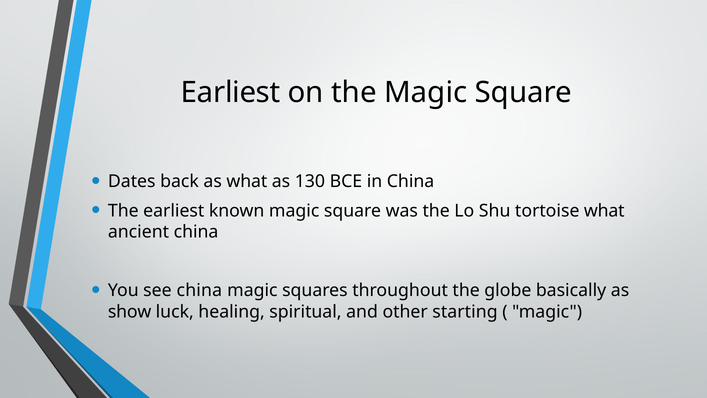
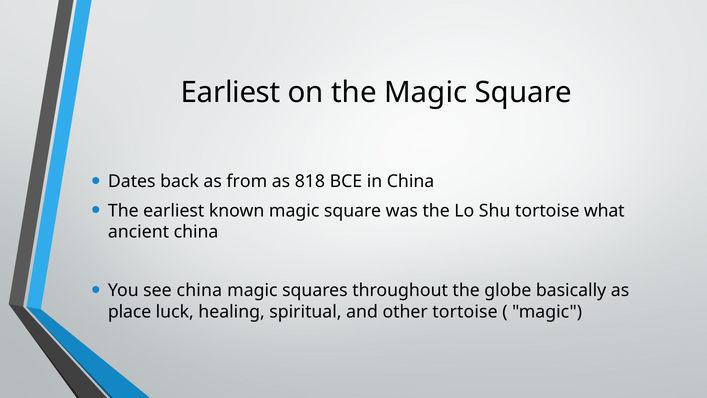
as what: what -> from
130: 130 -> 818
show: show -> place
other starting: starting -> tortoise
